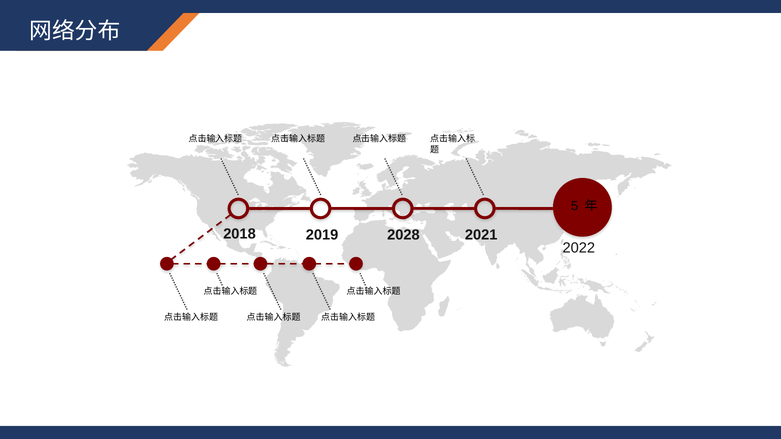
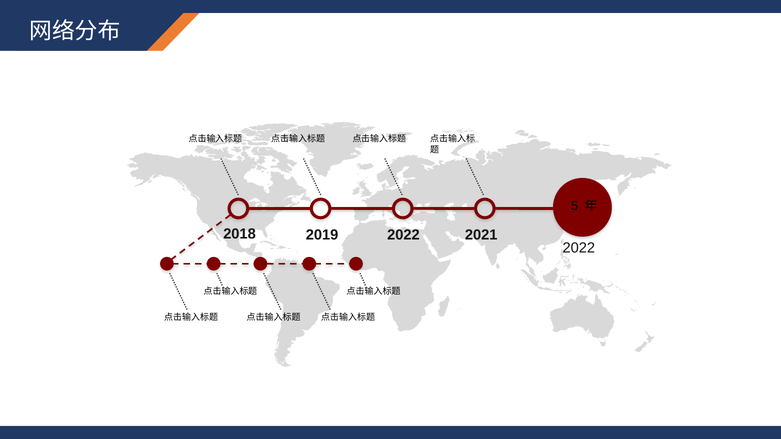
2019 2028: 2028 -> 2022
